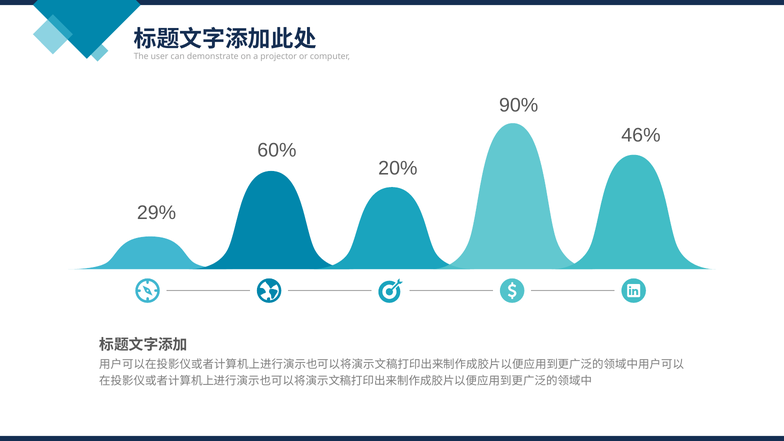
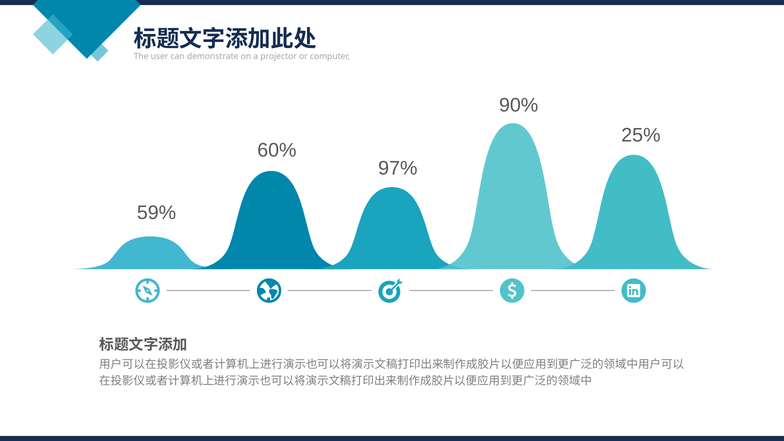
46%: 46% -> 25%
20%: 20% -> 97%
29%: 29% -> 59%
